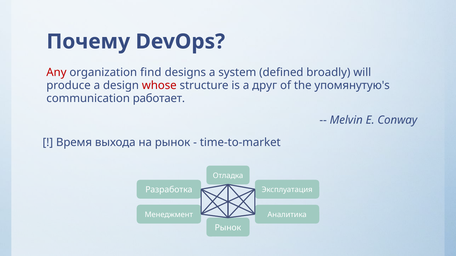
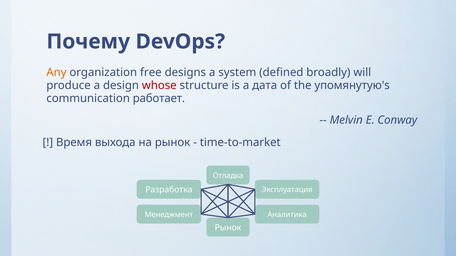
Any colour: red -> orange
find: find -> free
друг: друг -> дата
